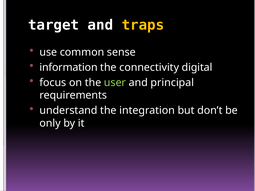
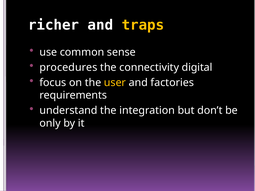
target: target -> richer
information: information -> procedures
user colour: light green -> yellow
principal: principal -> factories
